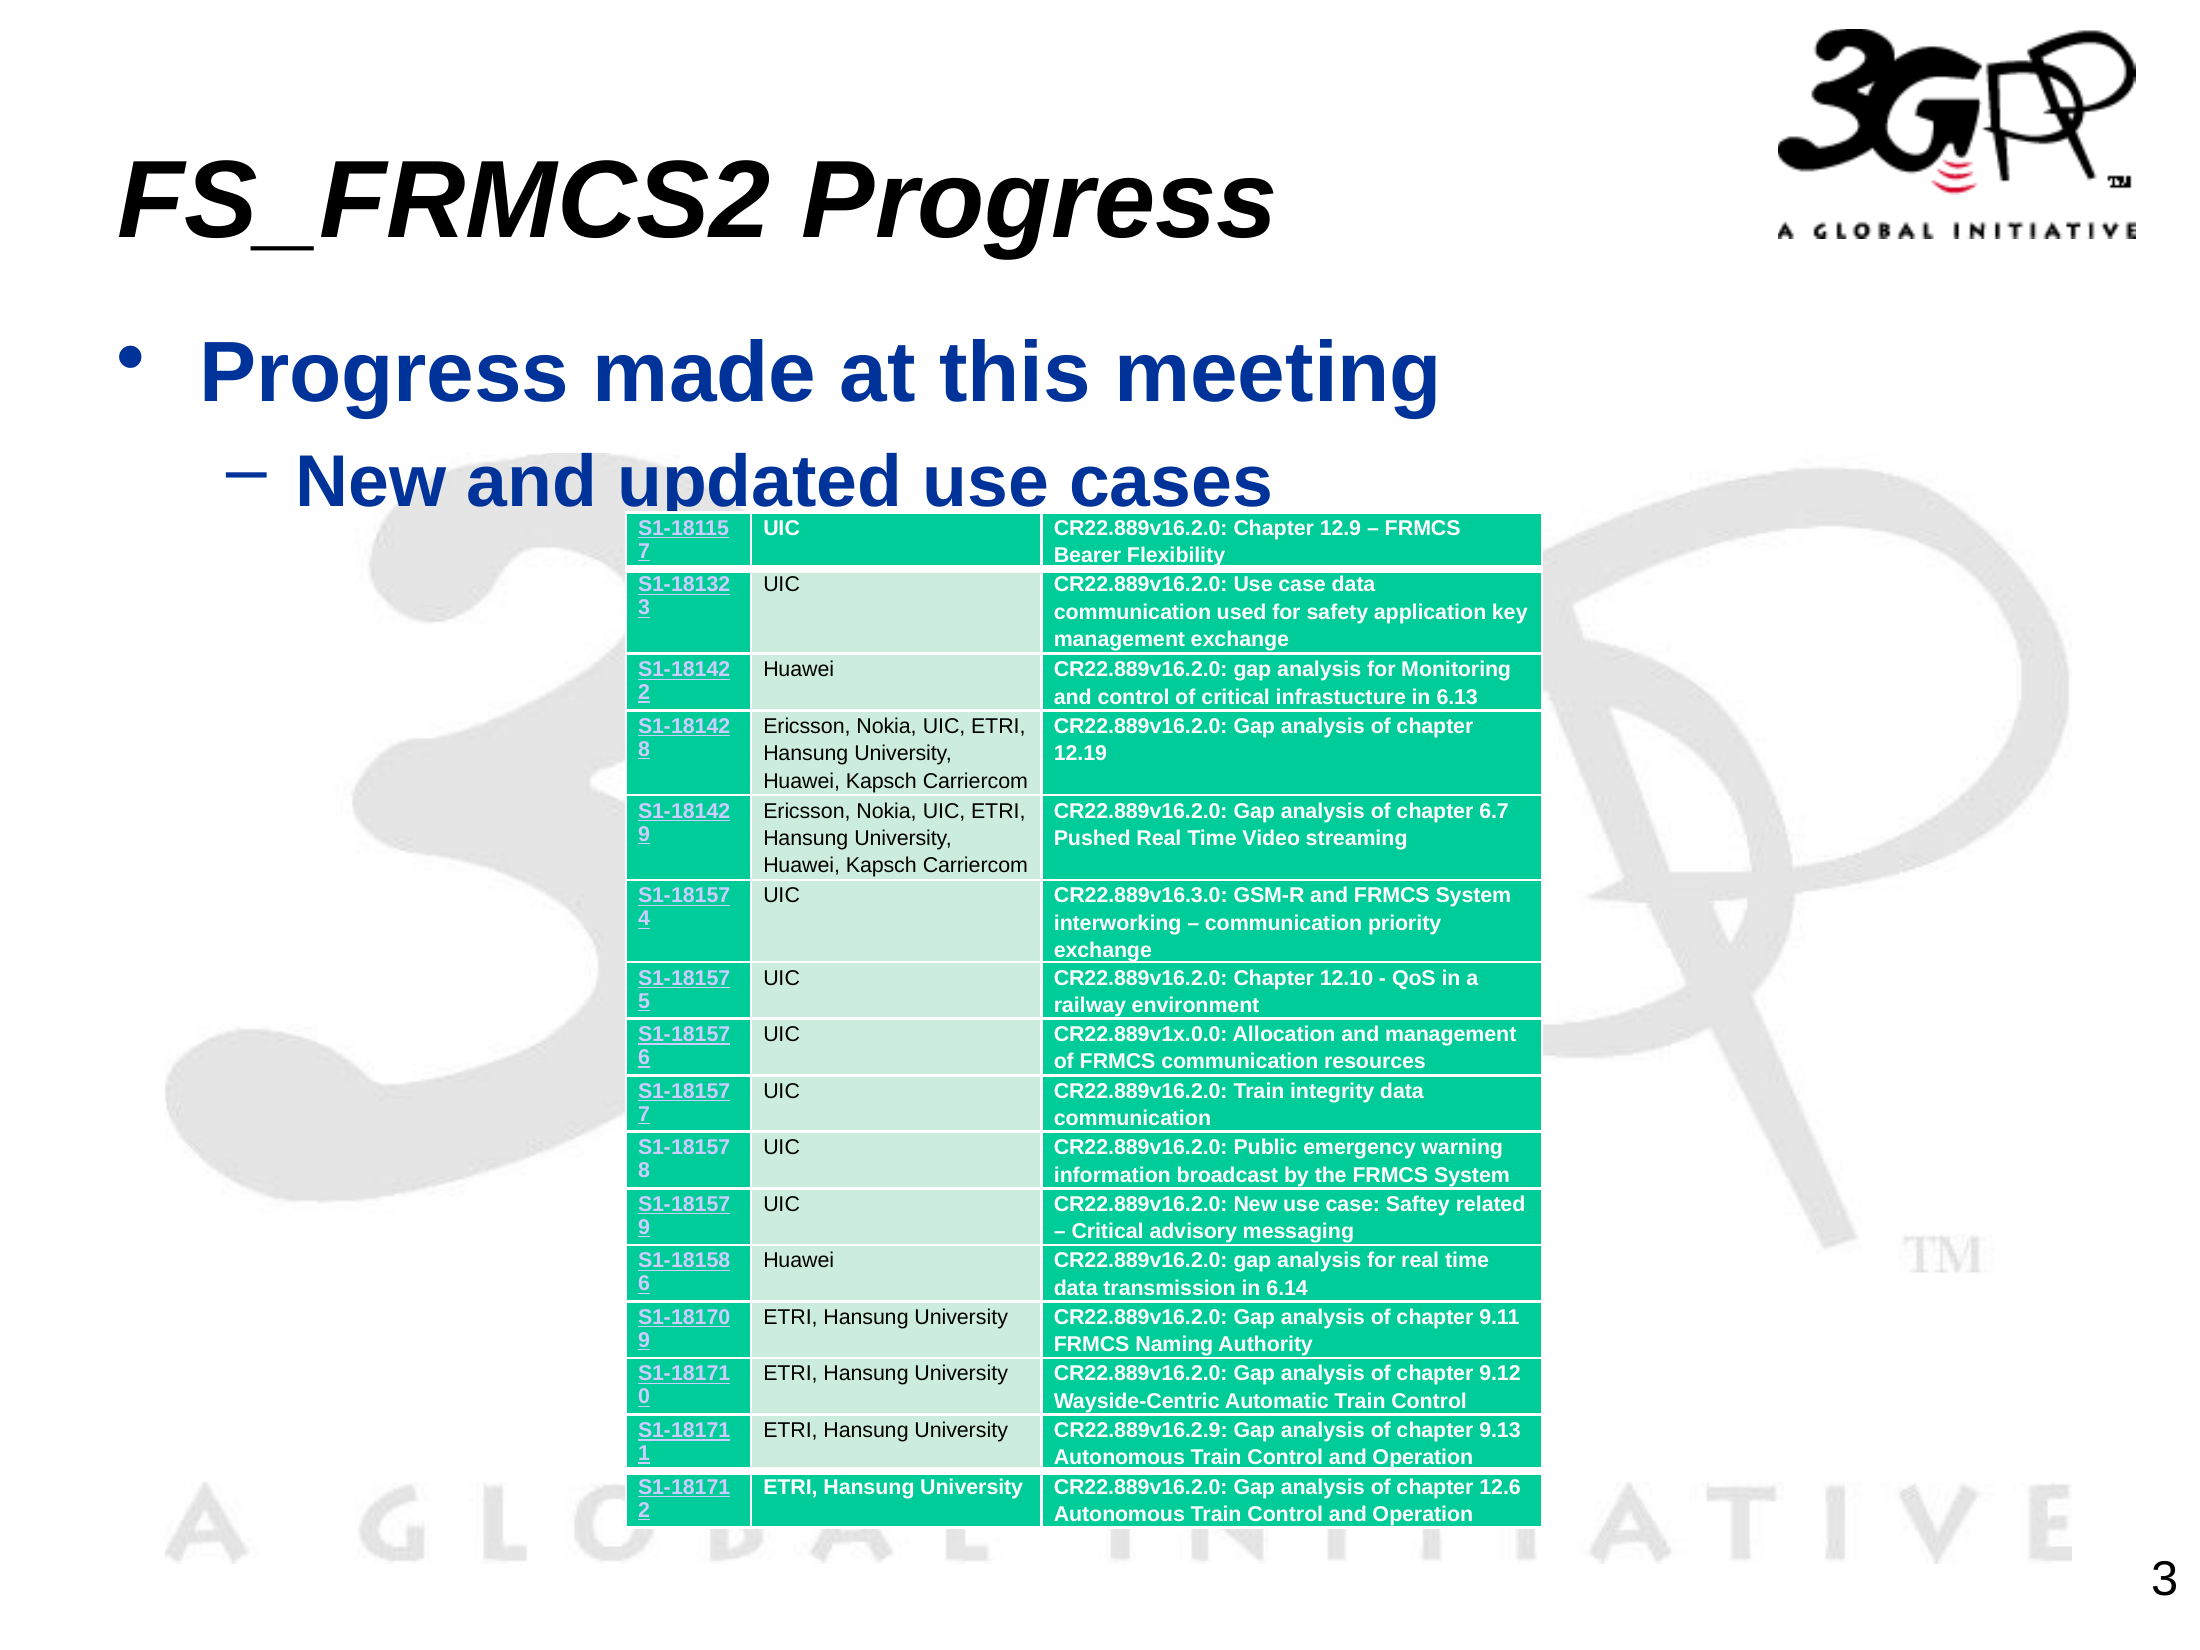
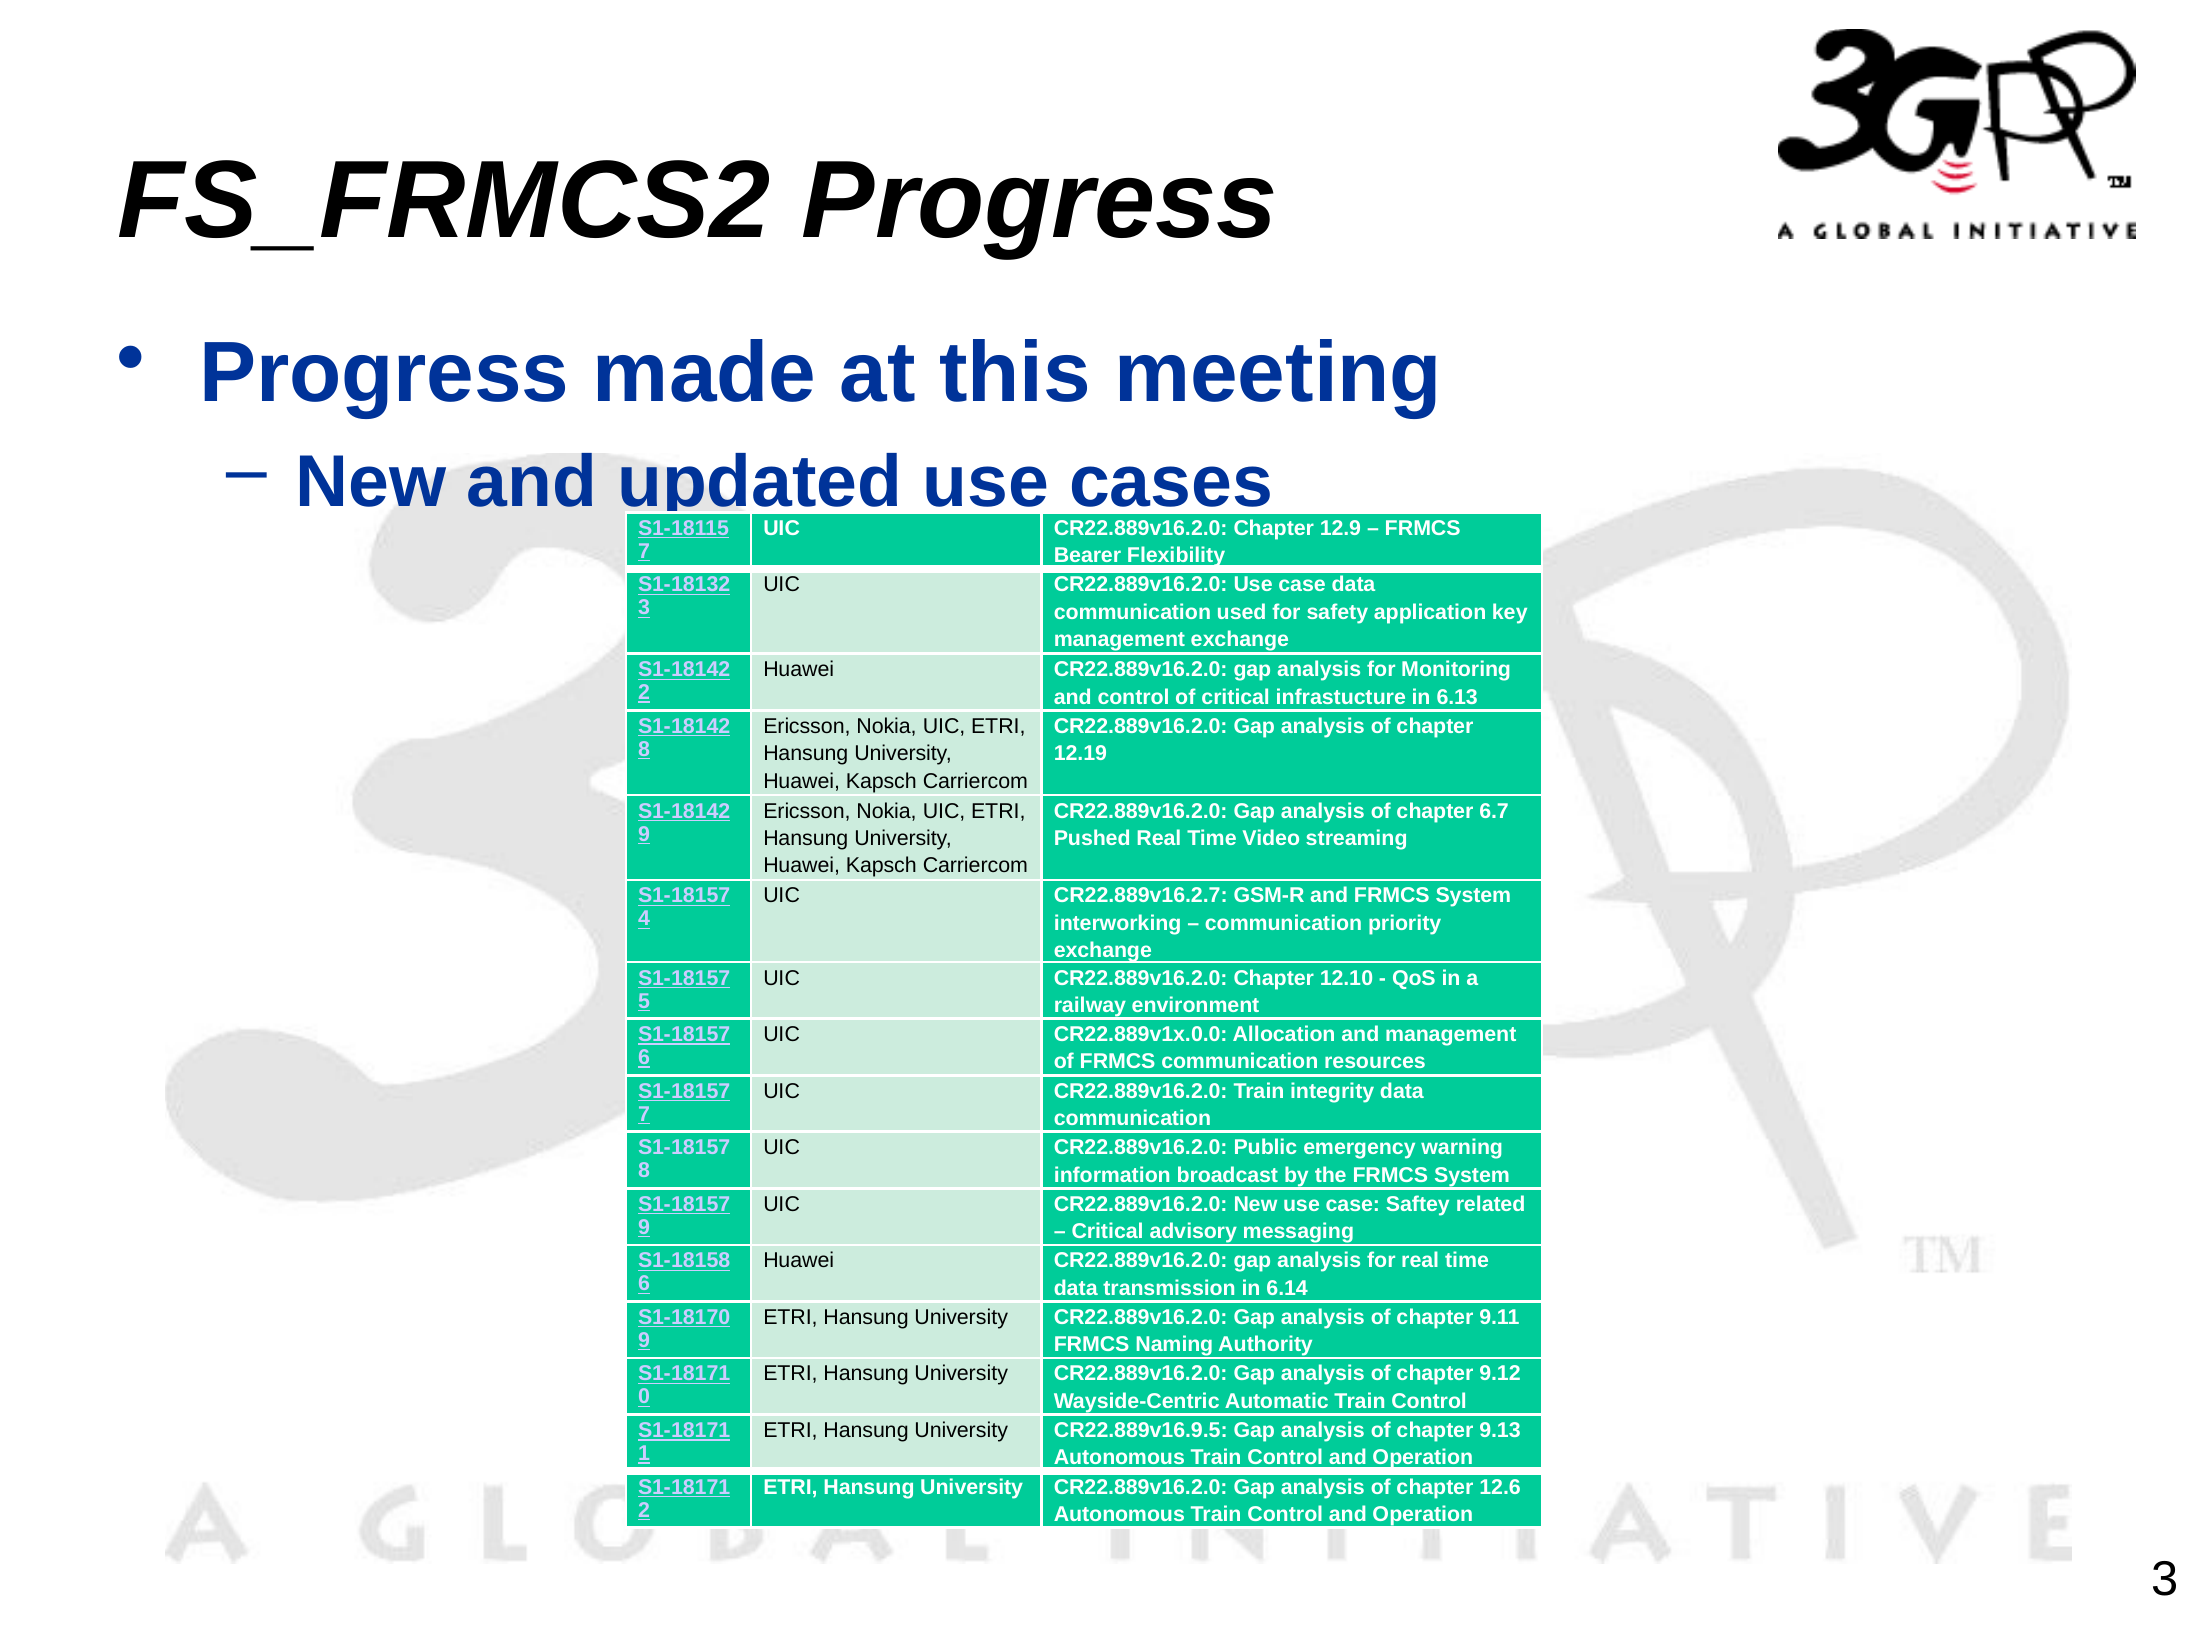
CR22.889v16.3.0: CR22.889v16.3.0 -> CR22.889v16.2.7
CR22.889v16.2.9: CR22.889v16.2.9 -> CR22.889v16.9.5
